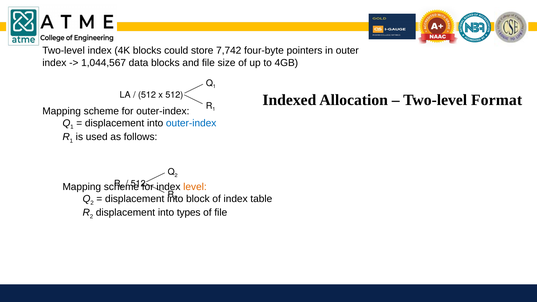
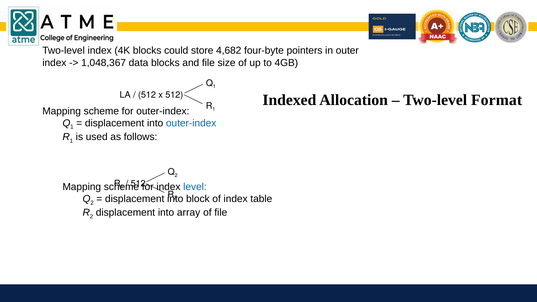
7,742: 7,742 -> 4,682
1,044,567: 1,044,567 -> 1,048,367
level colour: orange -> blue
types: types -> array
